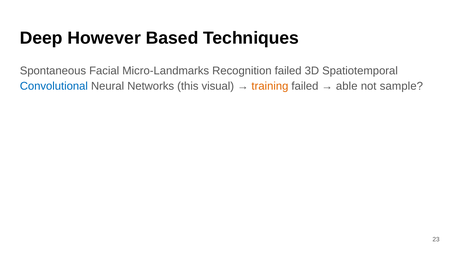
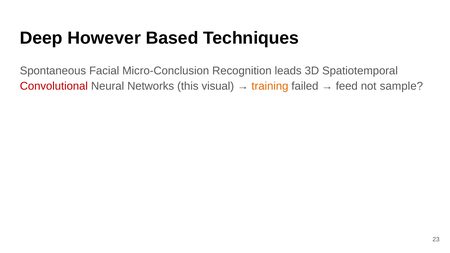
Micro-Landmarks: Micro-Landmarks -> Micro-Conclusion
Recognition failed: failed -> leads
Convolutional colour: blue -> red
able: able -> feed
